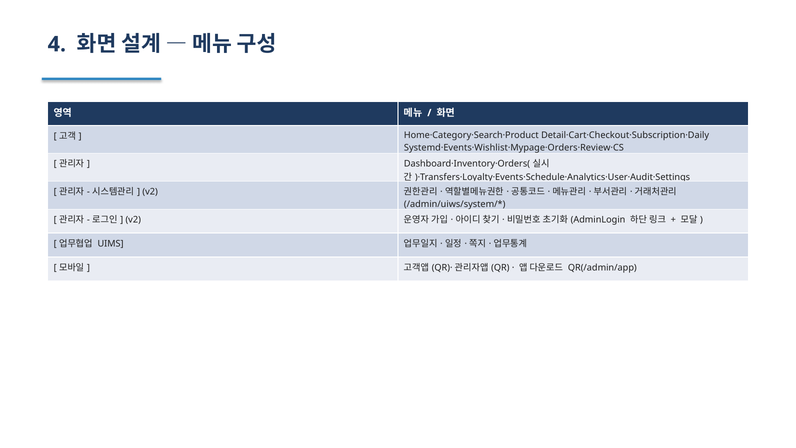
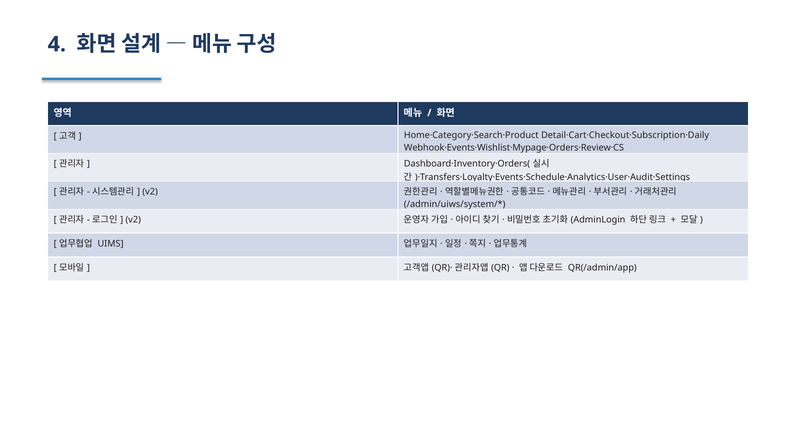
Systemd·Events·Wishlist·Mypage·Orders·Review·CS: Systemd·Events·Wishlist·Mypage·Orders·Review·CS -> Webhook·Events·Wishlist·Mypage·Orders·Review·CS
